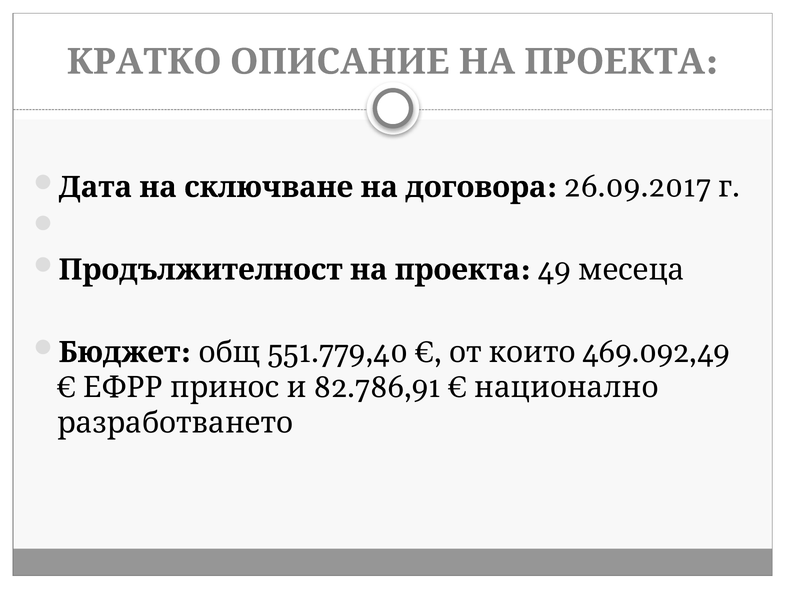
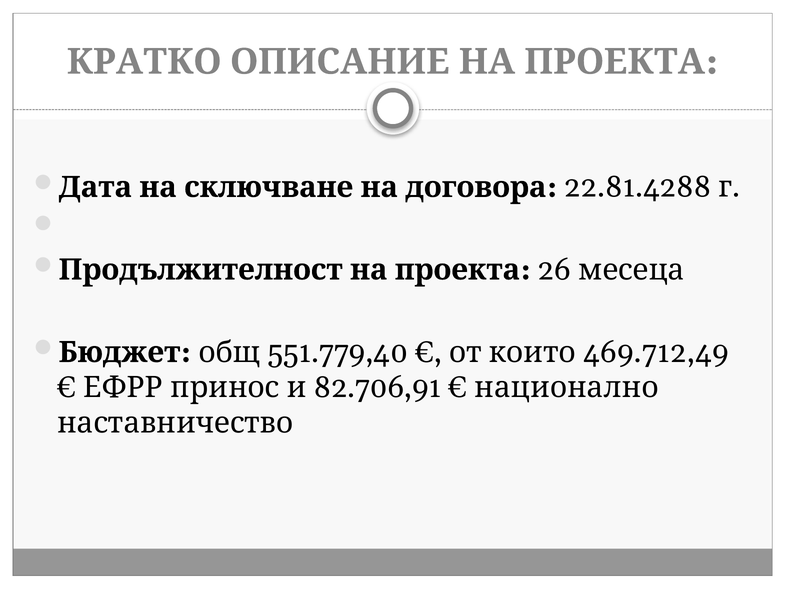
26.09.2017: 26.09.2017 -> 22.81.4288
49: 49 -> 26
469.092,49: 469.092,49 -> 469.712,49
82.786,91: 82.786,91 -> 82.706,91
разработването: разработването -> наставничество
